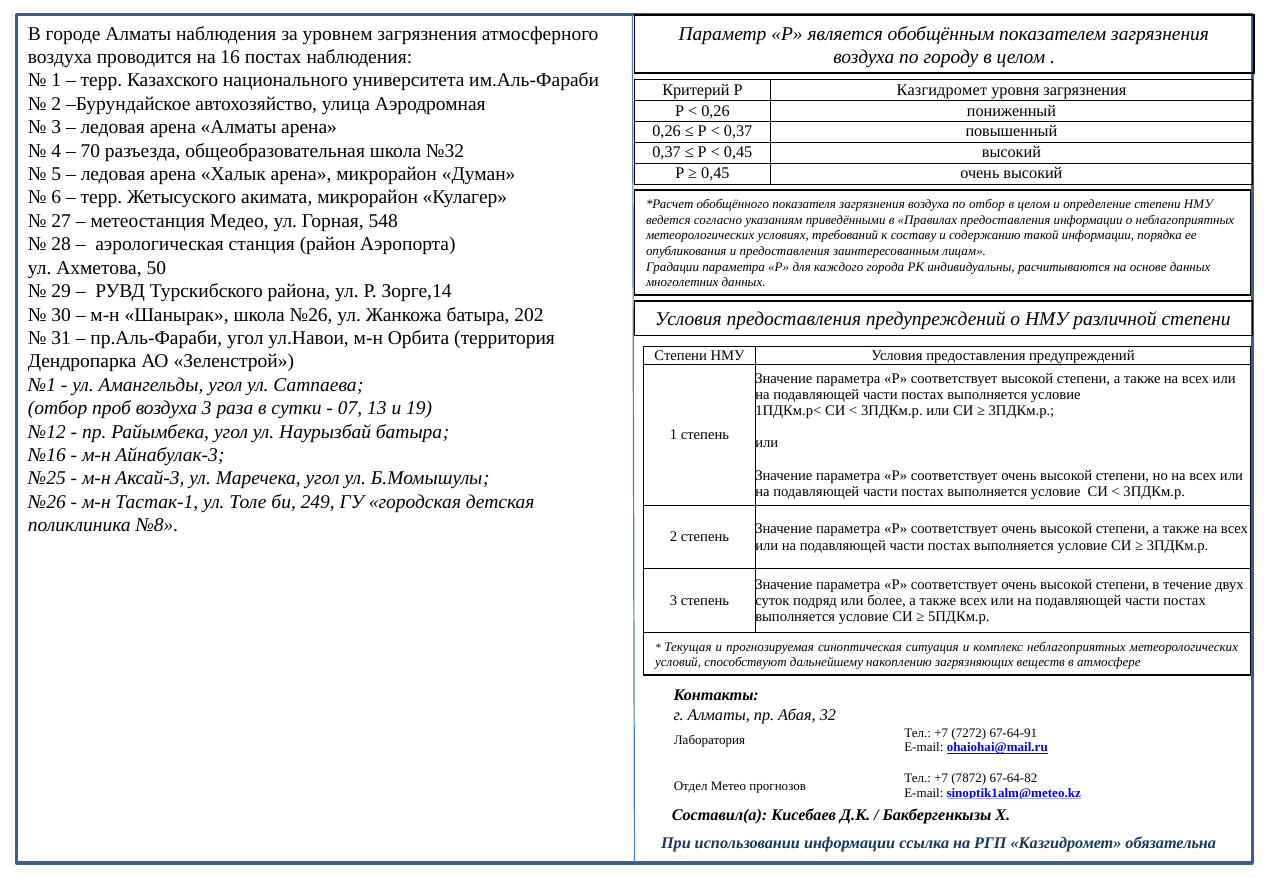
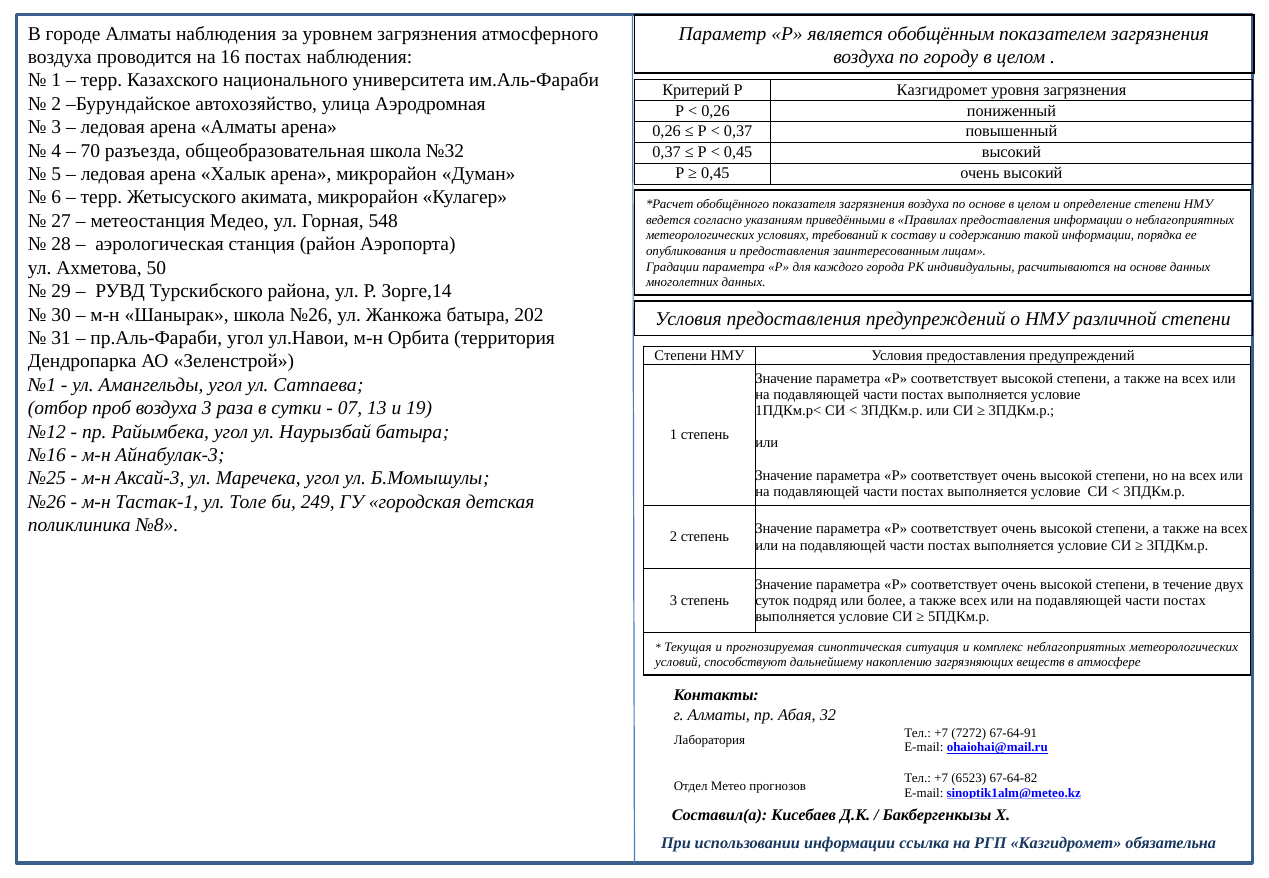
по отбор: отбор -> основе
7872: 7872 -> 6523
